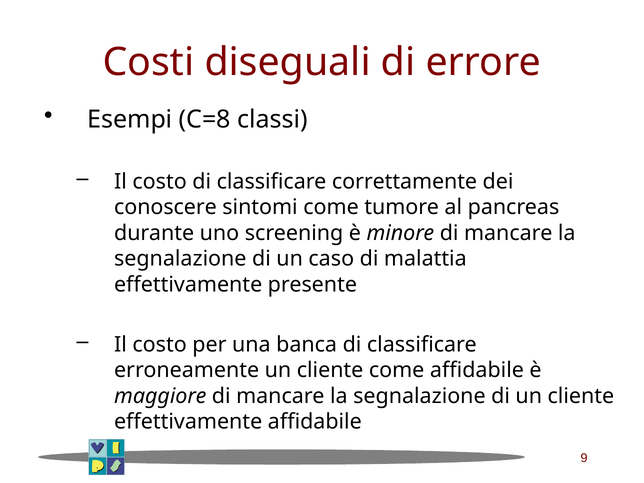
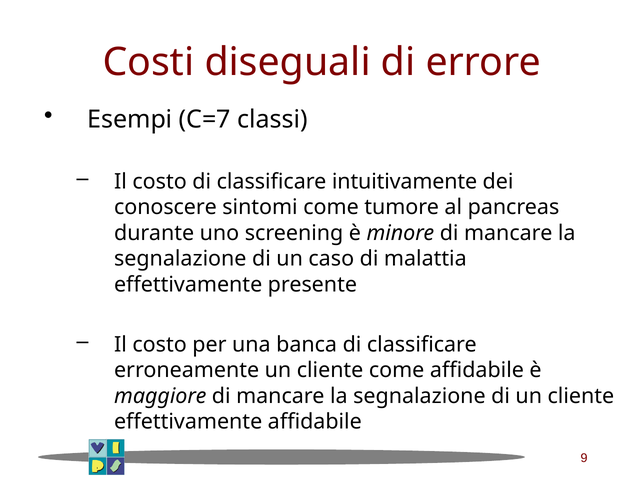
C=8: C=8 -> C=7
correttamente: correttamente -> intuitivamente
